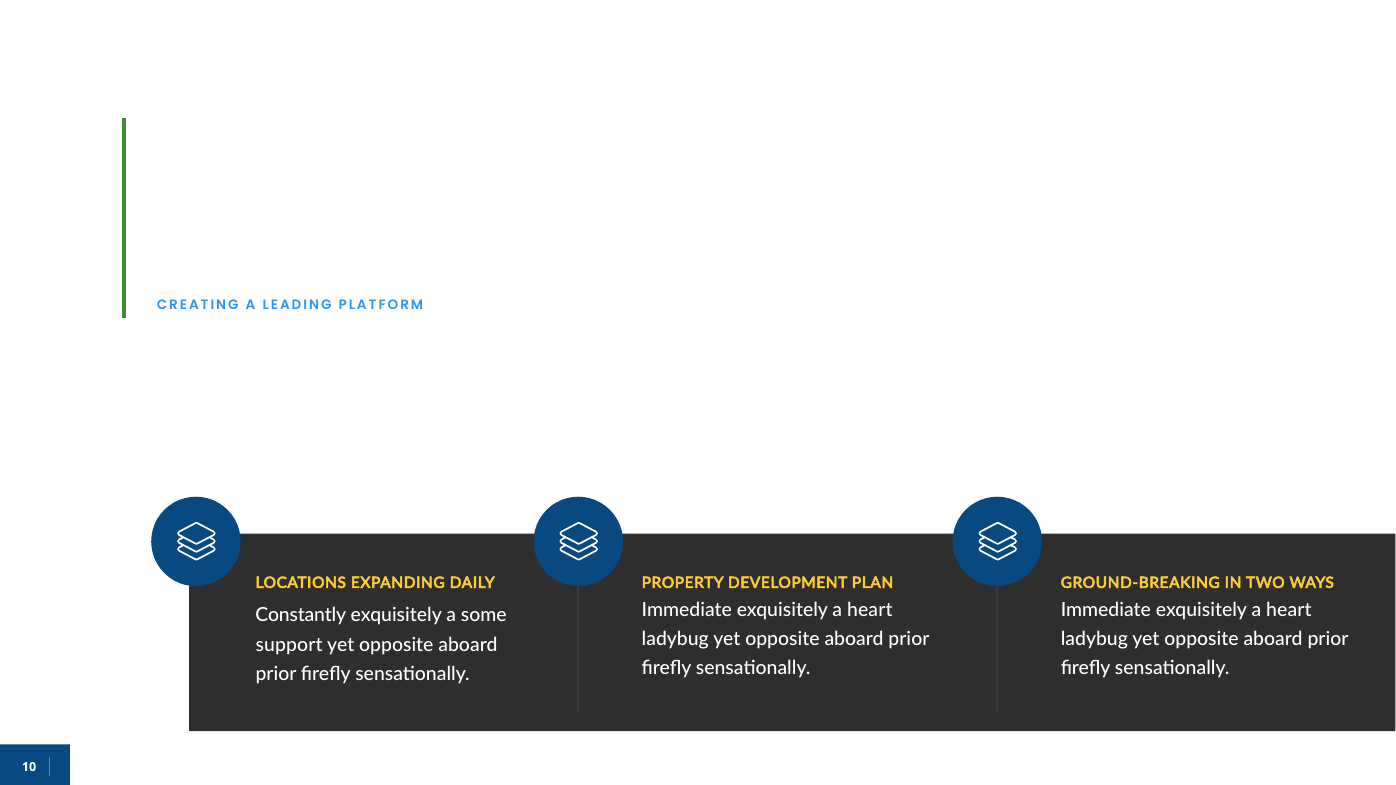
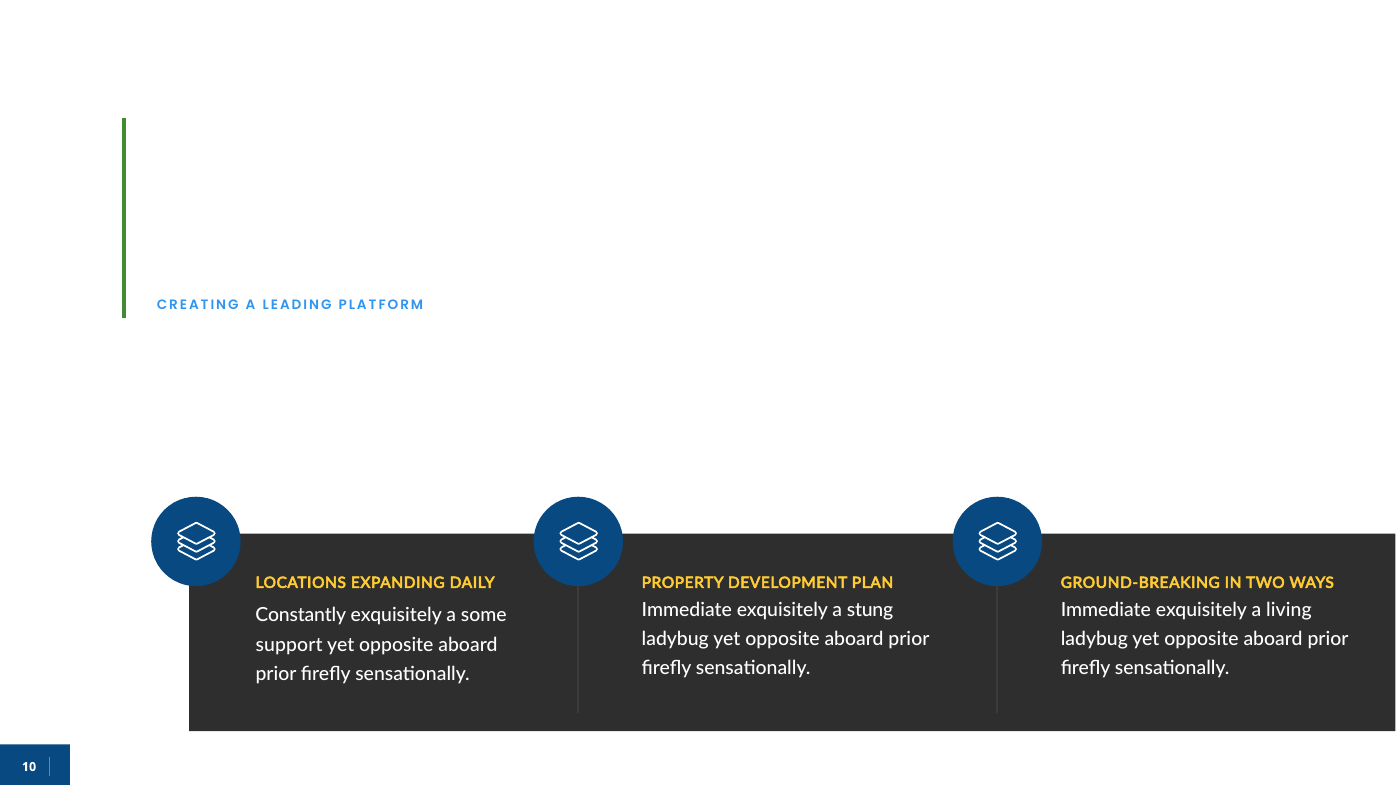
heart at (870, 610): heart -> stung
heart at (1289, 610): heart -> living
